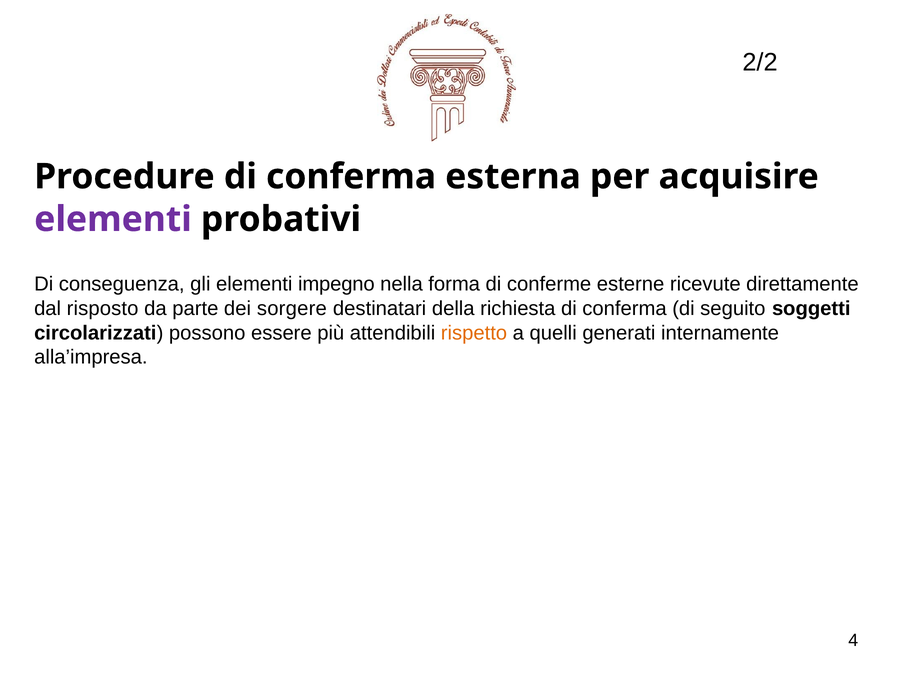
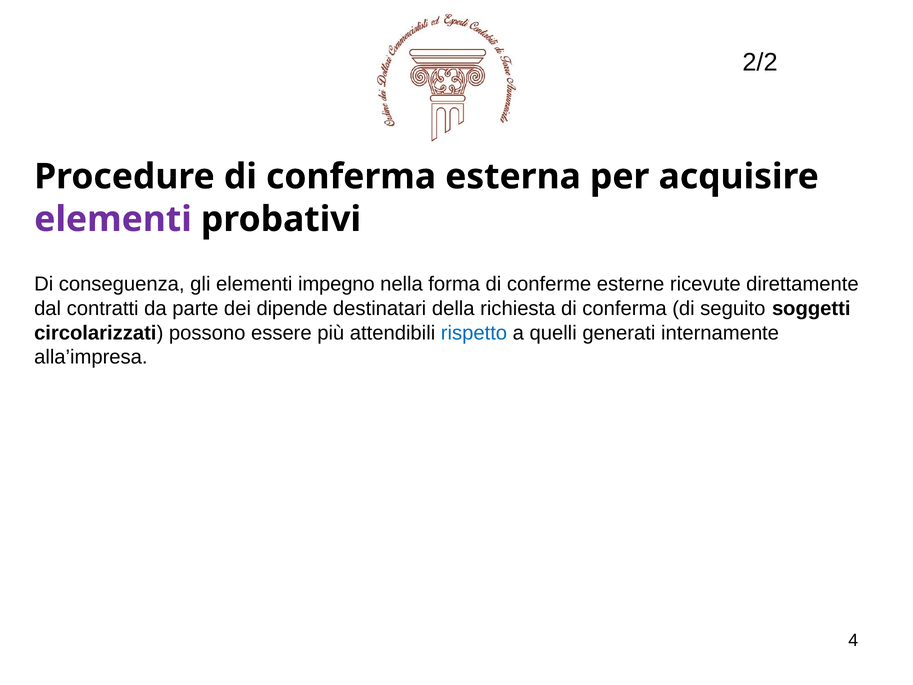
risposto: risposto -> contratti
sorgere: sorgere -> dipende
rispetto colour: orange -> blue
